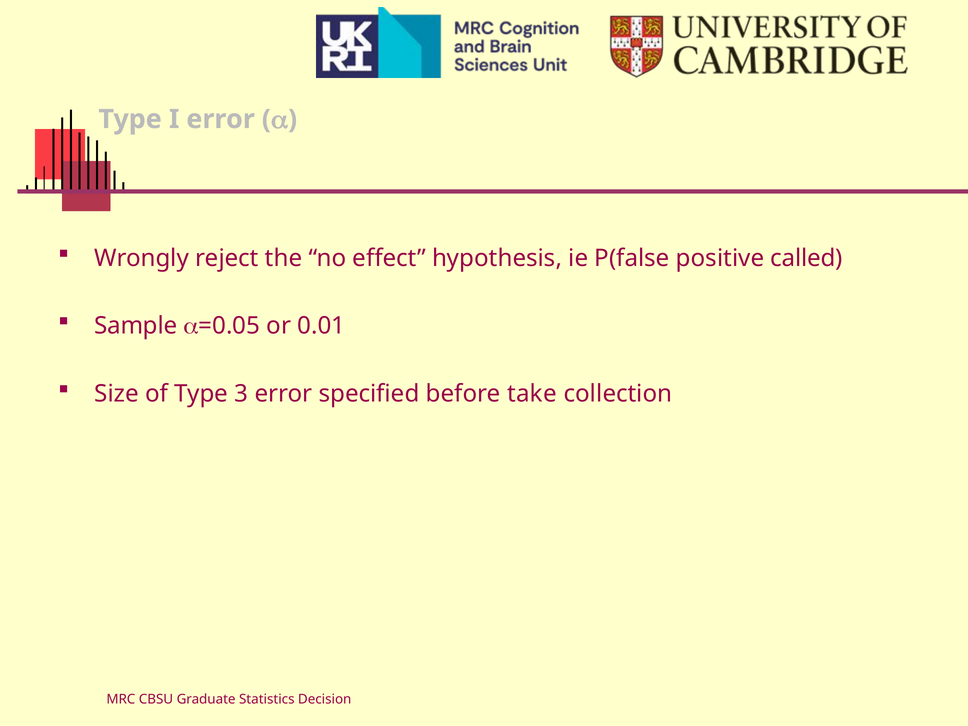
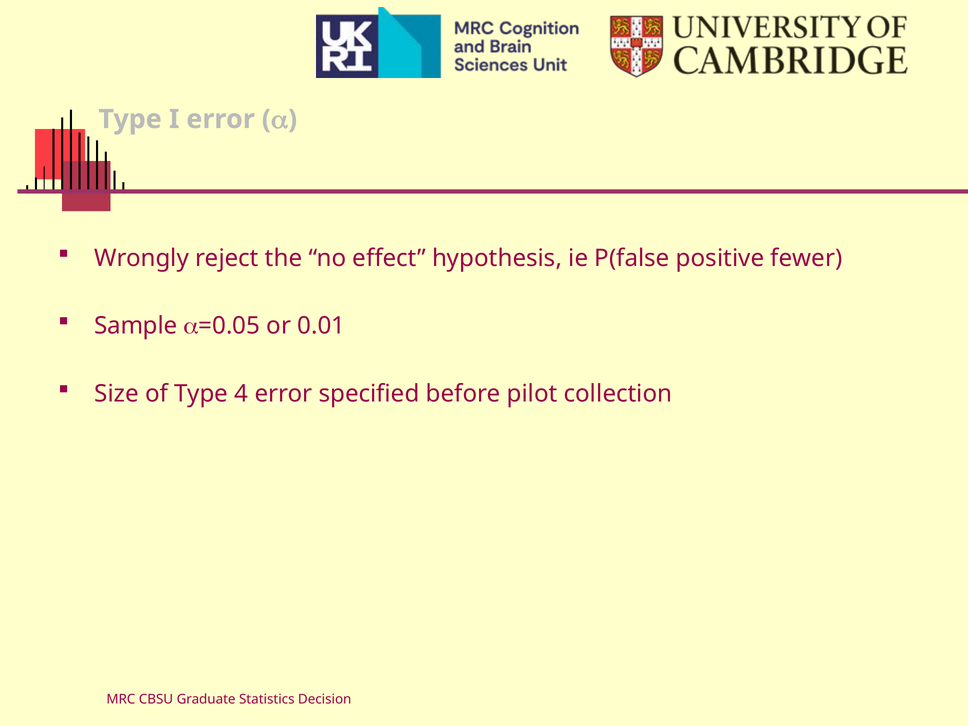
called: called -> fewer
3: 3 -> 4
take: take -> pilot
